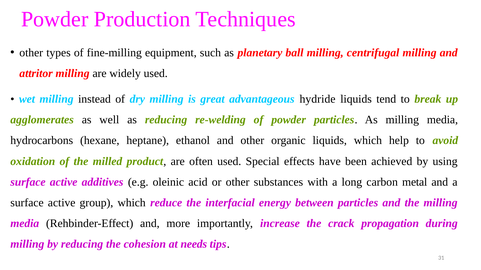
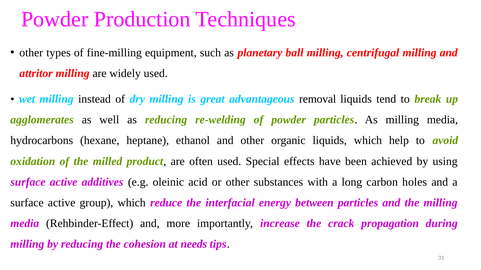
hydride: hydride -> removal
metal: metal -> holes
